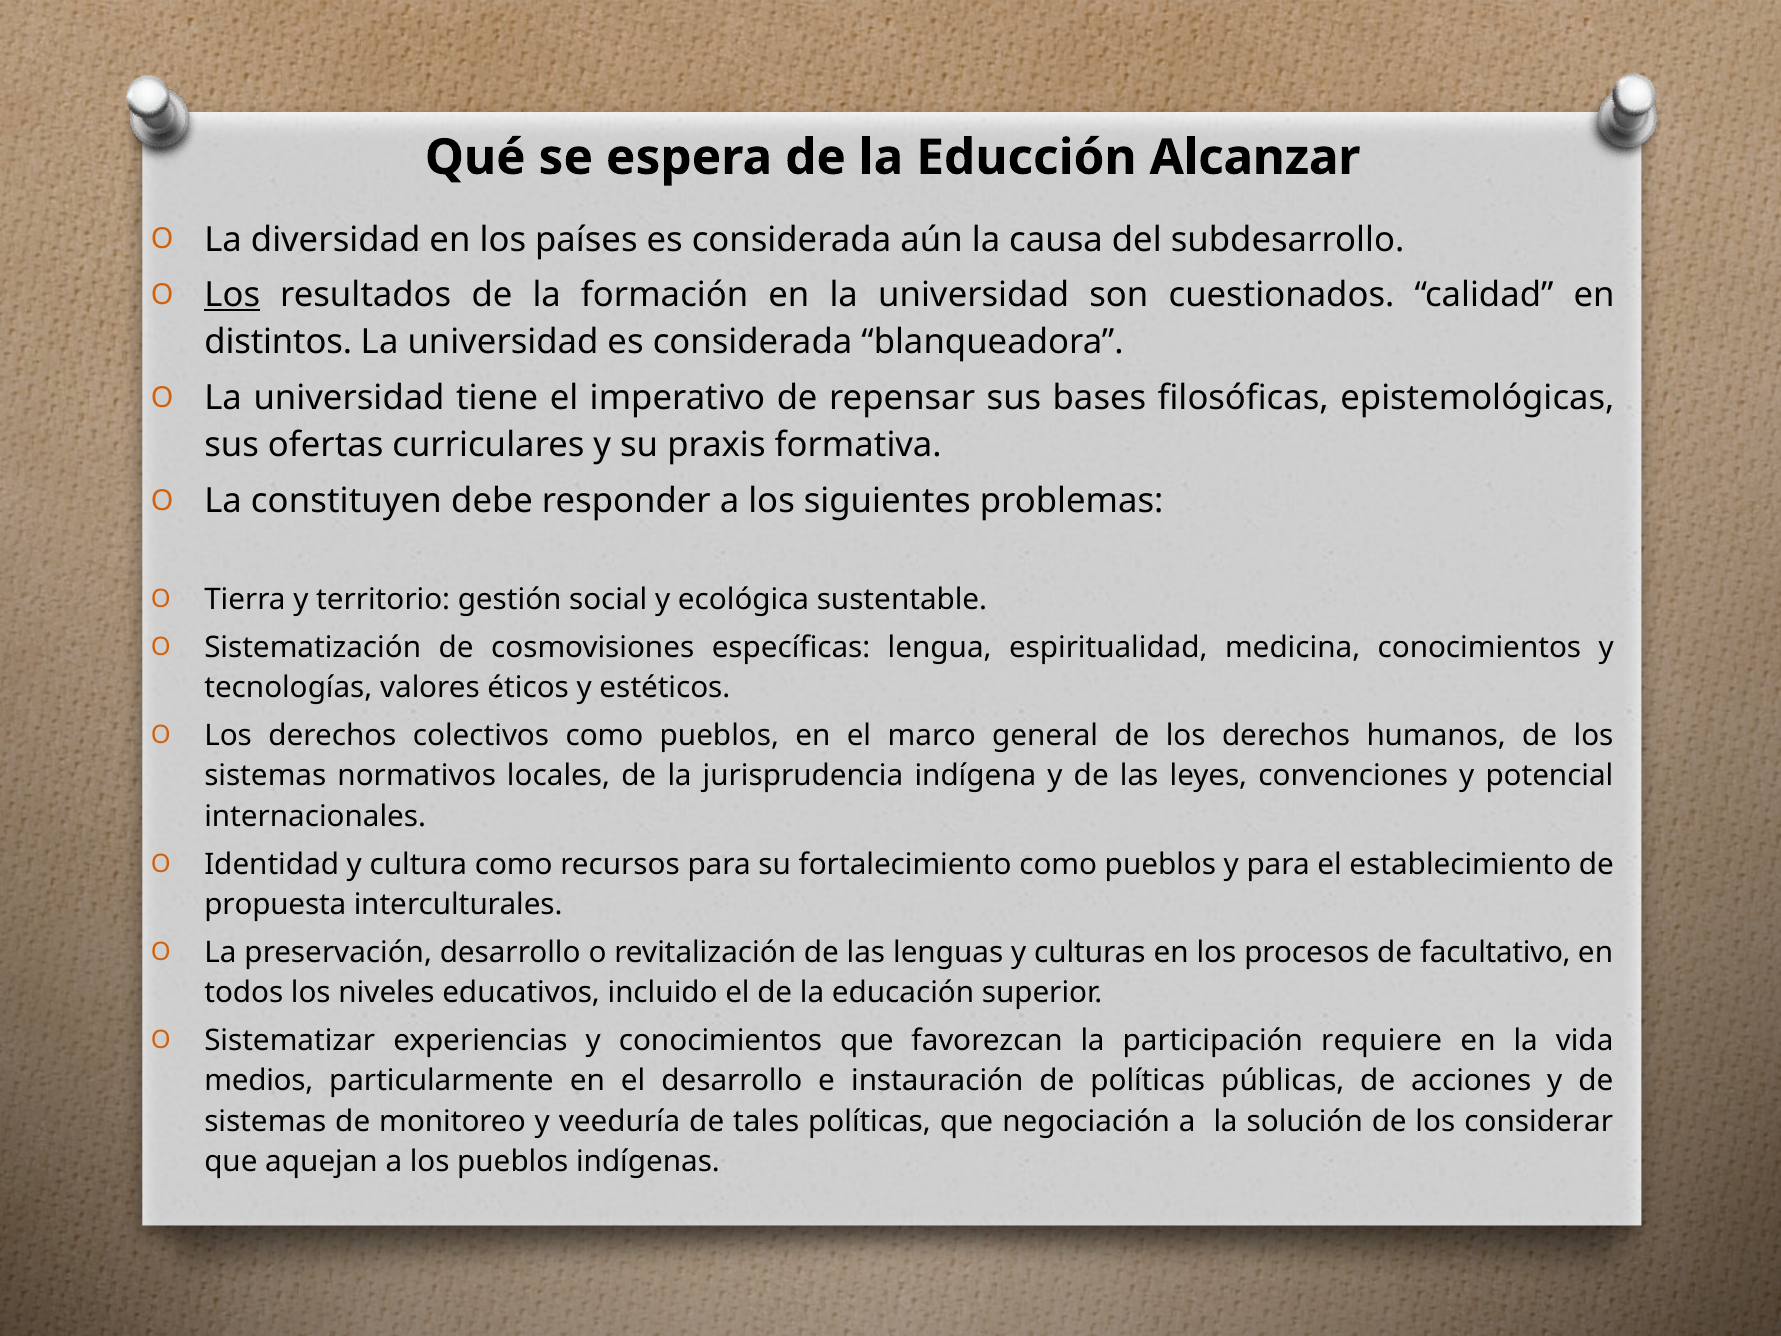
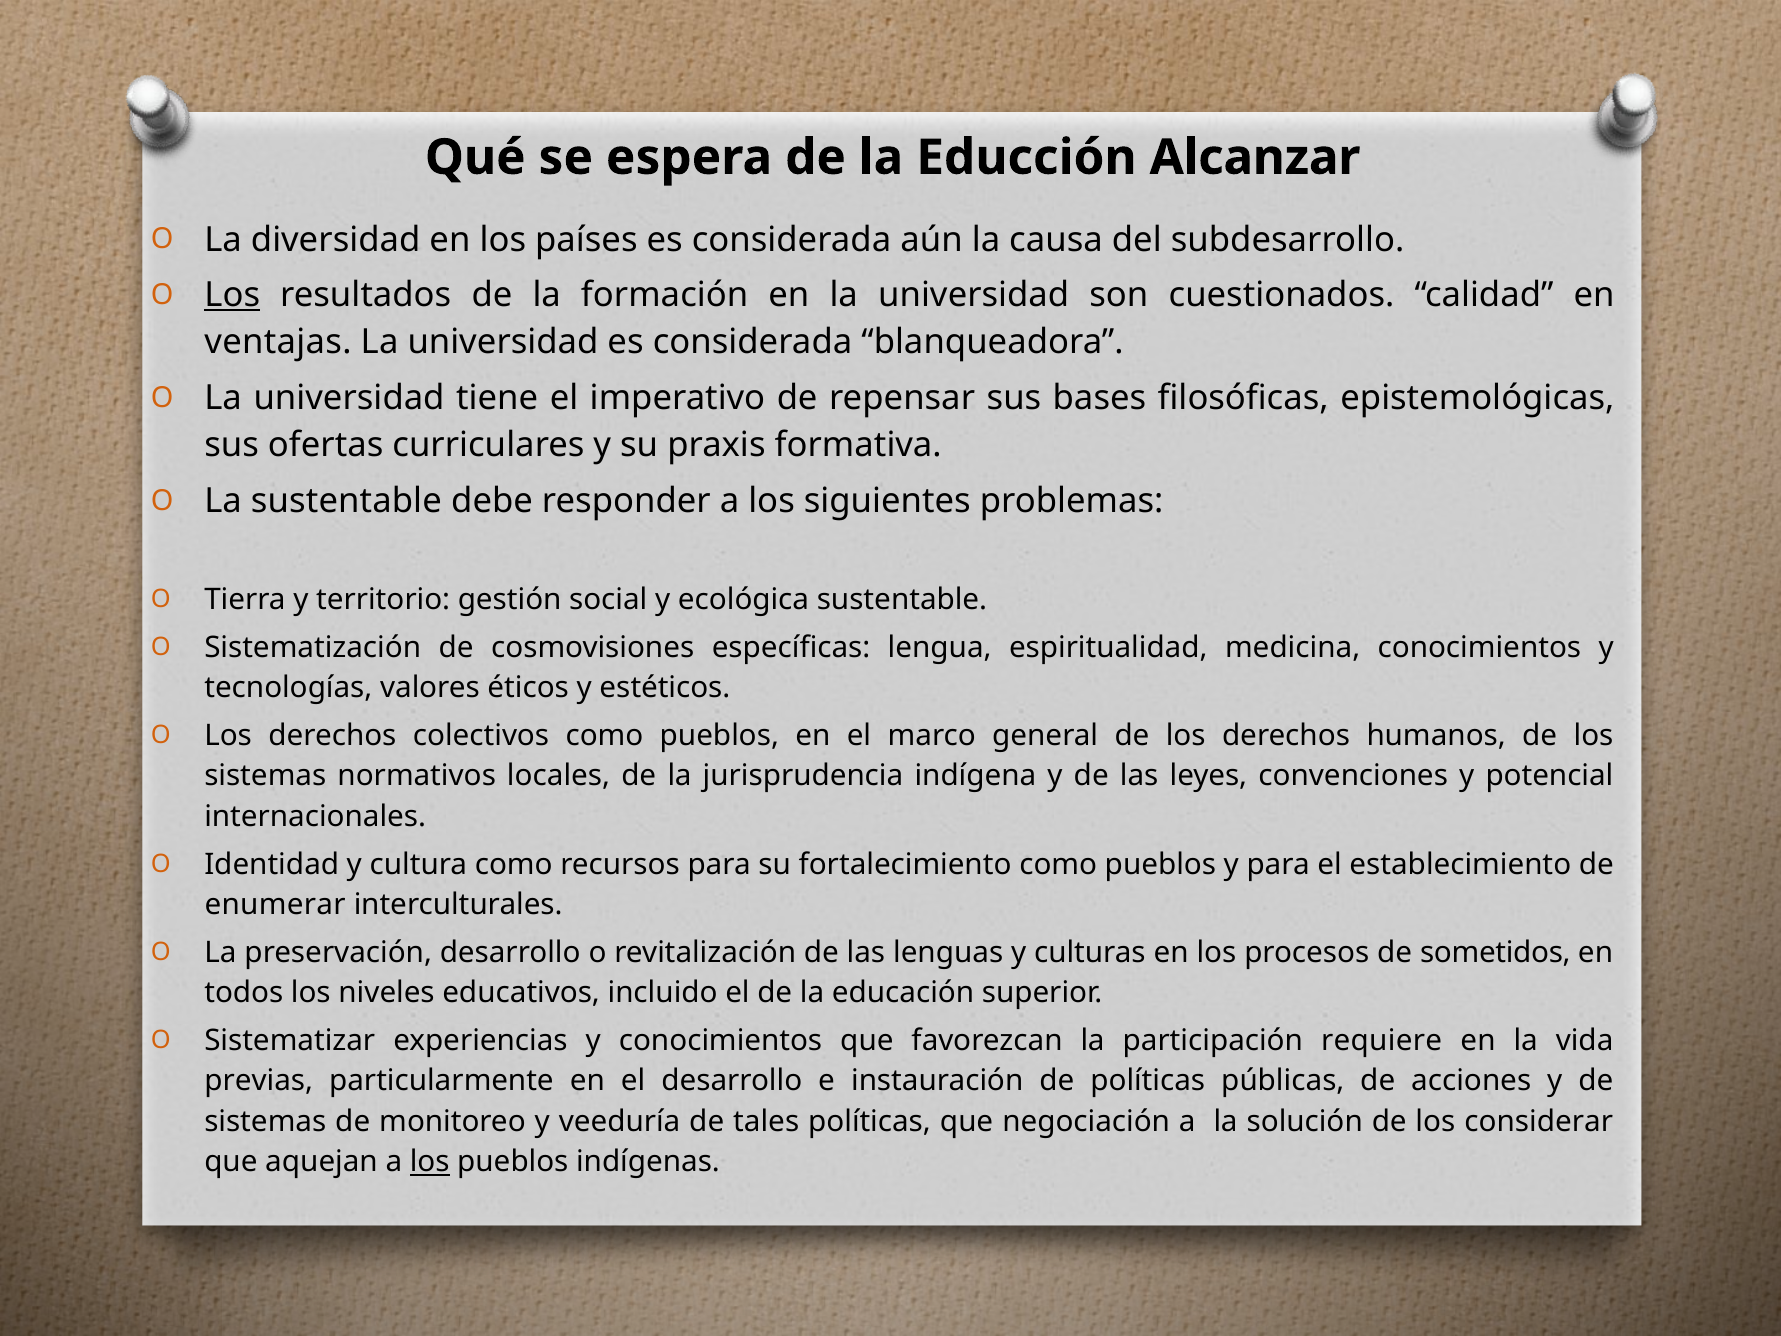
distintos: distintos -> ventajas
La constituyen: constituyen -> sustentable
propuesta: propuesta -> enumerar
facultativo: facultativo -> sometidos
medios: medios -> previas
los at (430, 1162) underline: none -> present
